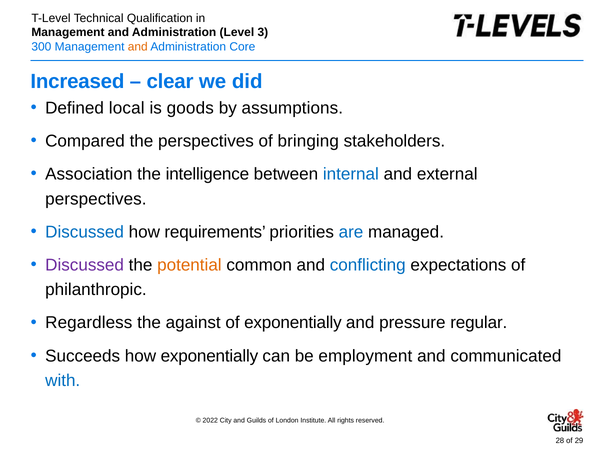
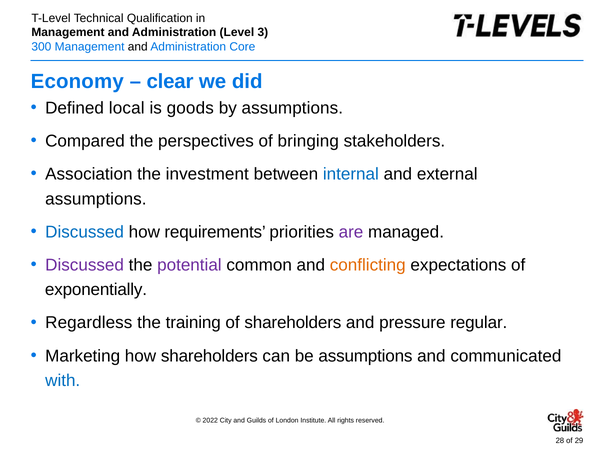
and at (138, 47) colour: orange -> black
Increased: Increased -> Economy
intelligence: intelligence -> investment
perspectives at (96, 199): perspectives -> assumptions
are colour: blue -> purple
potential colour: orange -> purple
conflicting colour: blue -> orange
philanthropic: philanthropic -> exponentially
against: against -> training
of exponentially: exponentially -> shareholders
Succeeds: Succeeds -> Marketing
how exponentially: exponentially -> shareholders
be employment: employment -> assumptions
